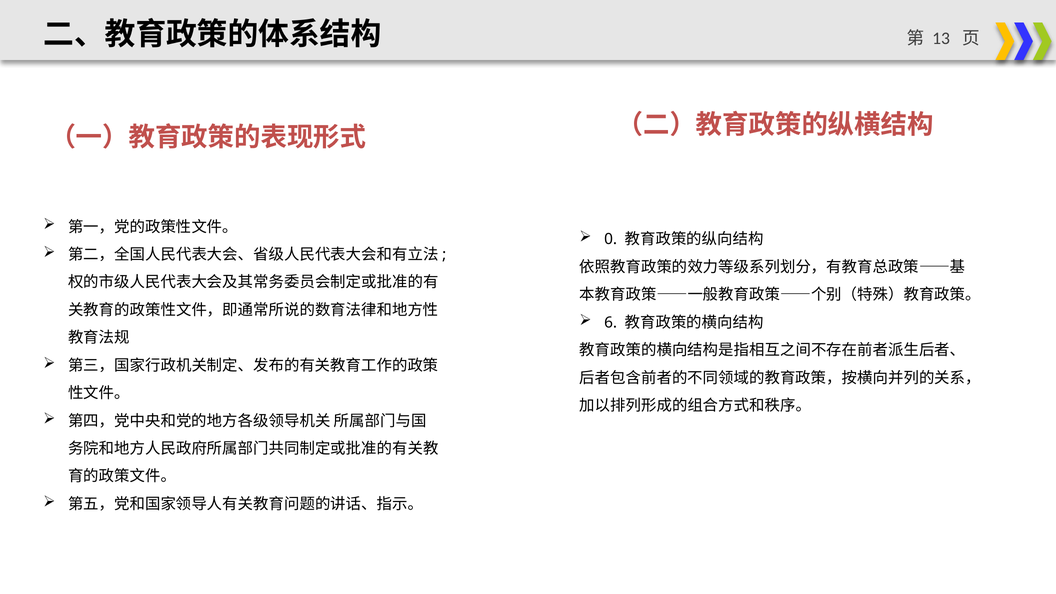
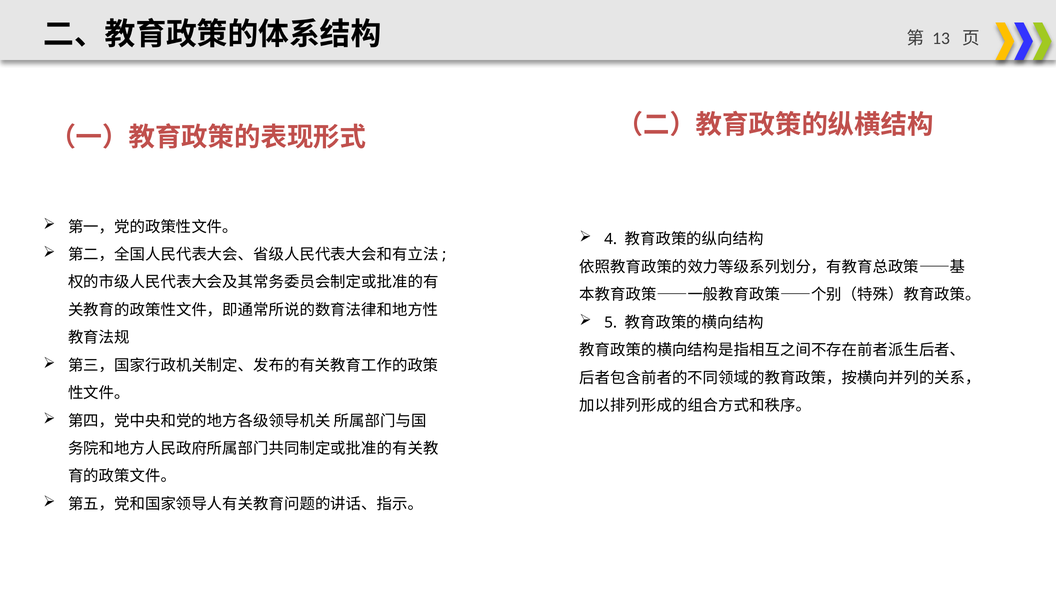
0: 0 -> 4
6: 6 -> 5
